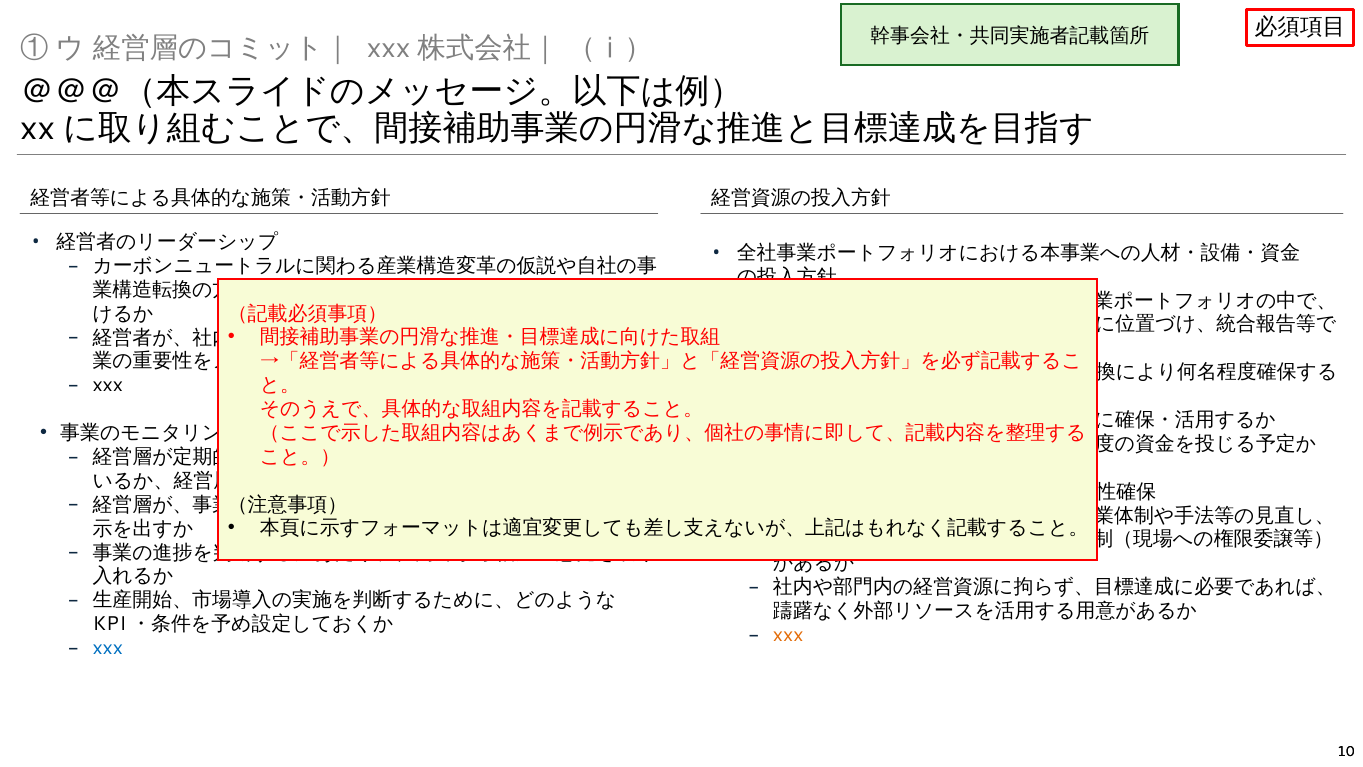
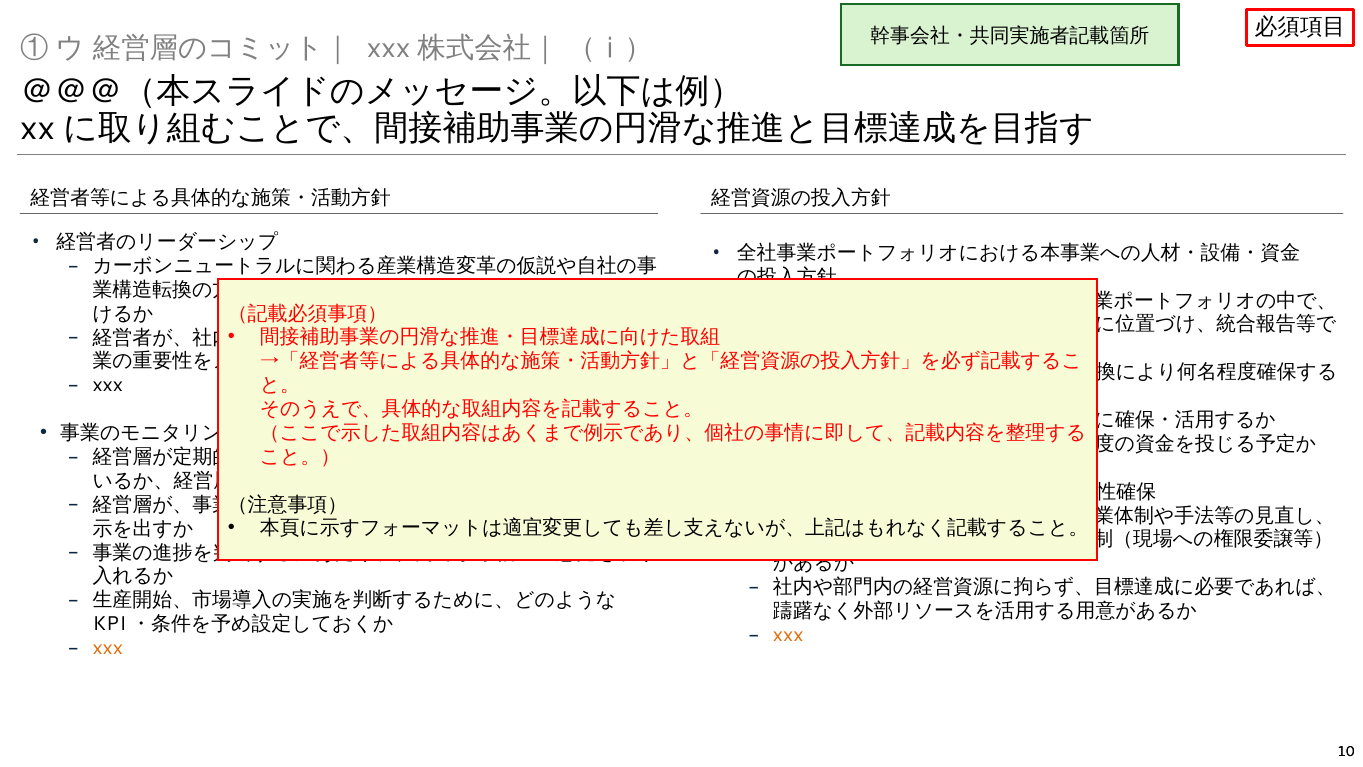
xxx at (108, 648) colour: blue -> orange
